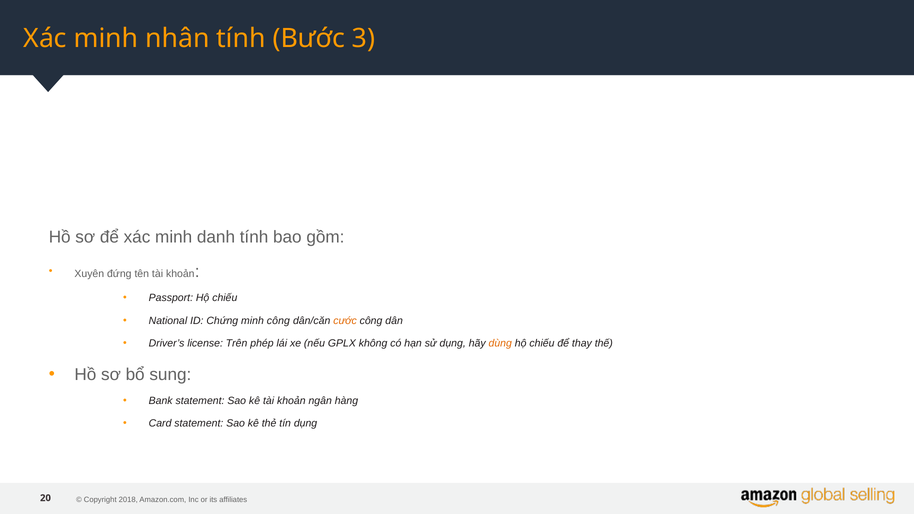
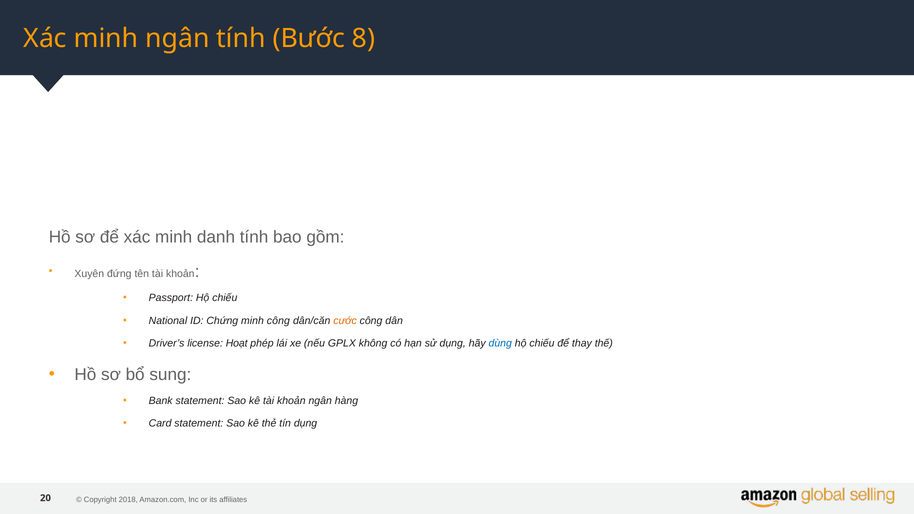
minh nhân: nhân -> ngân
3: 3 -> 8
Trên: Trên -> Hoạt
dùng colour: orange -> blue
